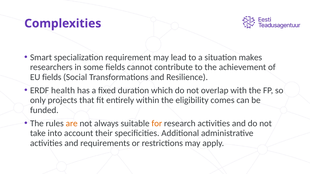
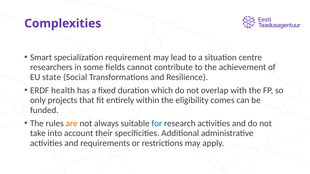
makes: makes -> centre
EU fields: fields -> state
for colour: orange -> blue
